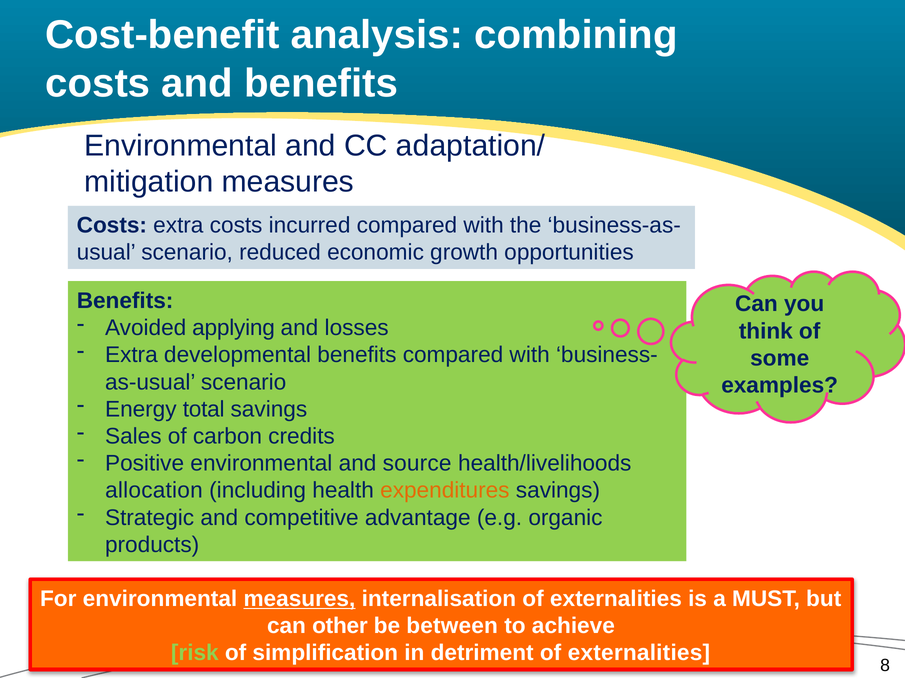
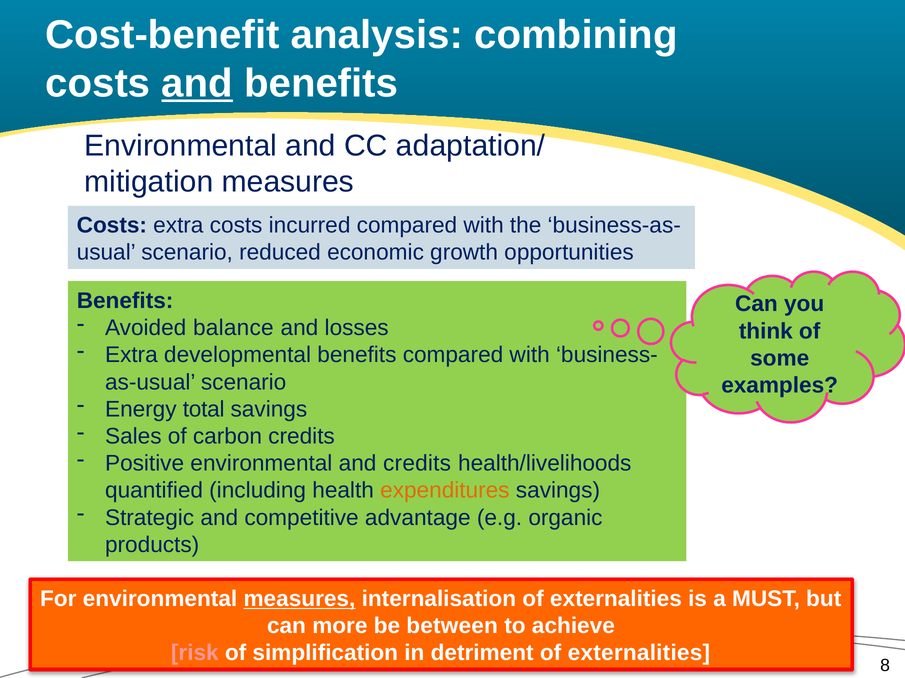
and at (197, 83) underline: none -> present
applying: applying -> balance
and source: source -> credits
allocation: allocation -> quantified
other: other -> more
risk colour: light green -> pink
